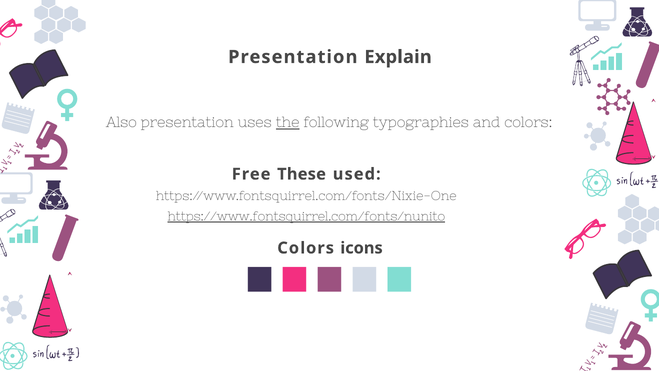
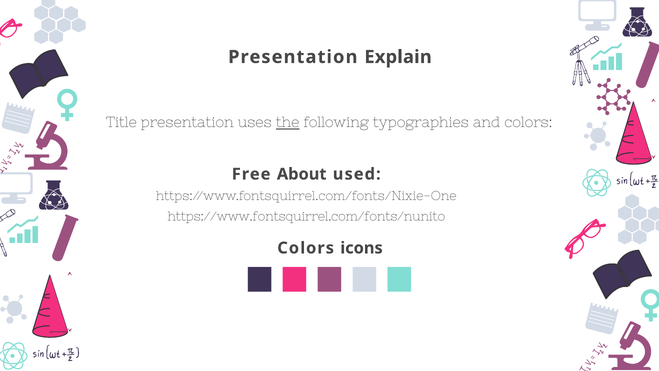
Also: Also -> Title
These: These -> About
https://www.fontsquirrel.com/fonts/nunito underline: present -> none
